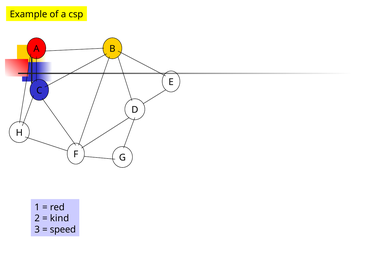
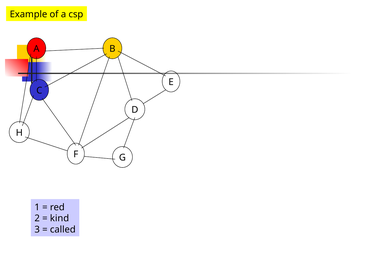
speed: speed -> called
